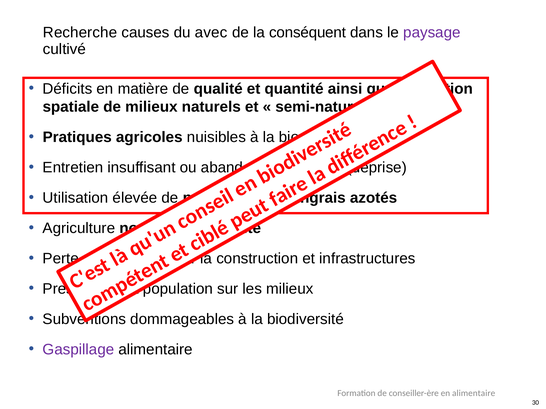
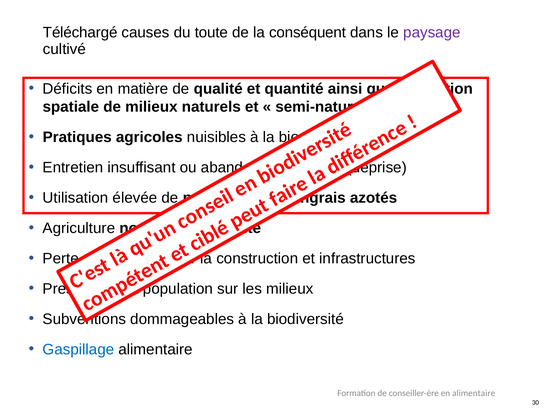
Recherche: Recherche -> Téléchargé
avec: avec -> toute
Gaspillage colour: purple -> blue
